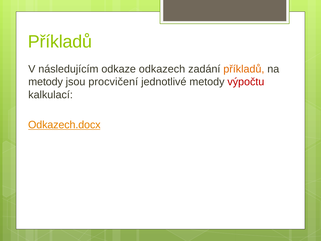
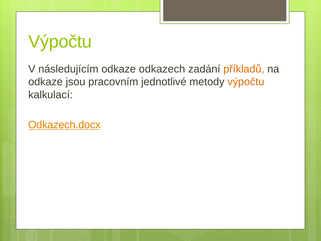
Příkladů at (60, 42): Příkladů -> Výpočtu
metody at (46, 82): metody -> odkaze
procvičení: procvičení -> pracovním
výpočtu at (246, 82) colour: red -> orange
